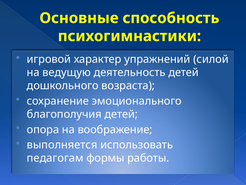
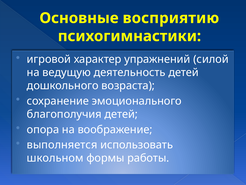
способность: способность -> восприятию
педагогам: педагогам -> школьном
